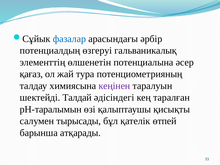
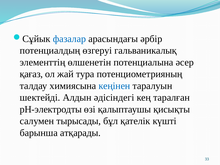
кеңінен colour: purple -> blue
Талдай: Талдай -> Алдын
рН-таралымын: рН-таралымын -> рН-электродты
өтпей: өтпей -> күшті
